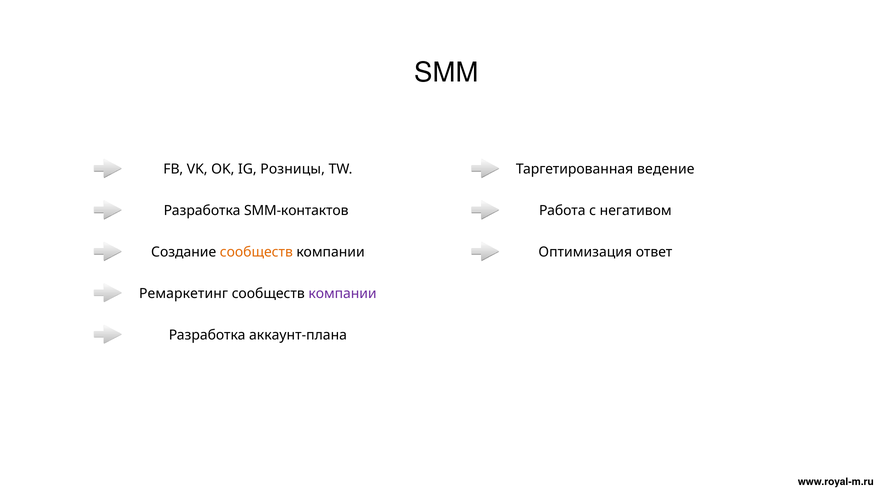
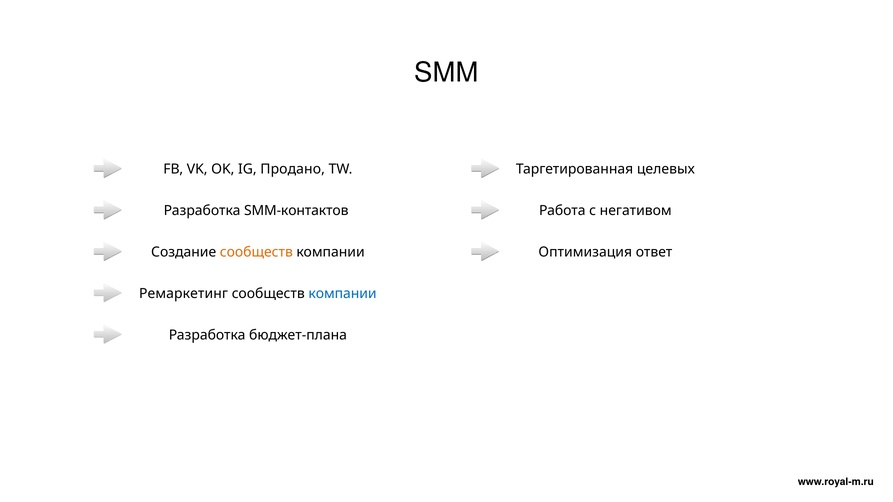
Розницы: Розницы -> Продано
ведение: ведение -> целевых
компании at (343, 294) colour: purple -> blue
аккаунт-плана: аккаунт-плана -> бюджет-плана
